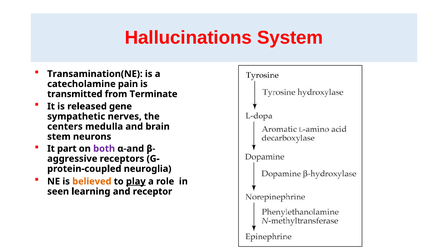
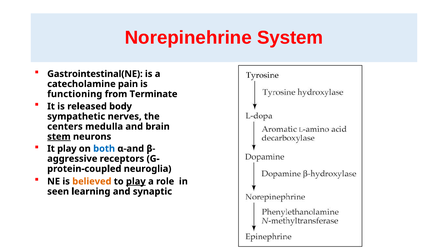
Hallucinations: Hallucinations -> Norepinehrine
Transamination(NE: Transamination(NE -> Gastrointestinal(NE
transmitted: transmitted -> functioning
gene: gene -> body
stem underline: none -> present
It part: part -> play
both colour: purple -> blue
receptor: receptor -> synaptic
